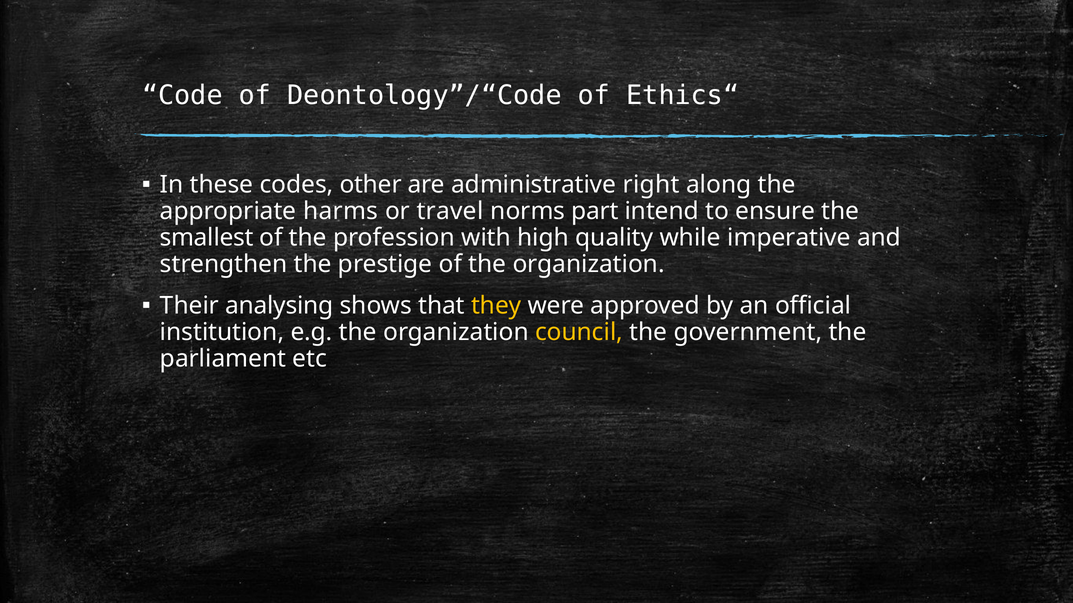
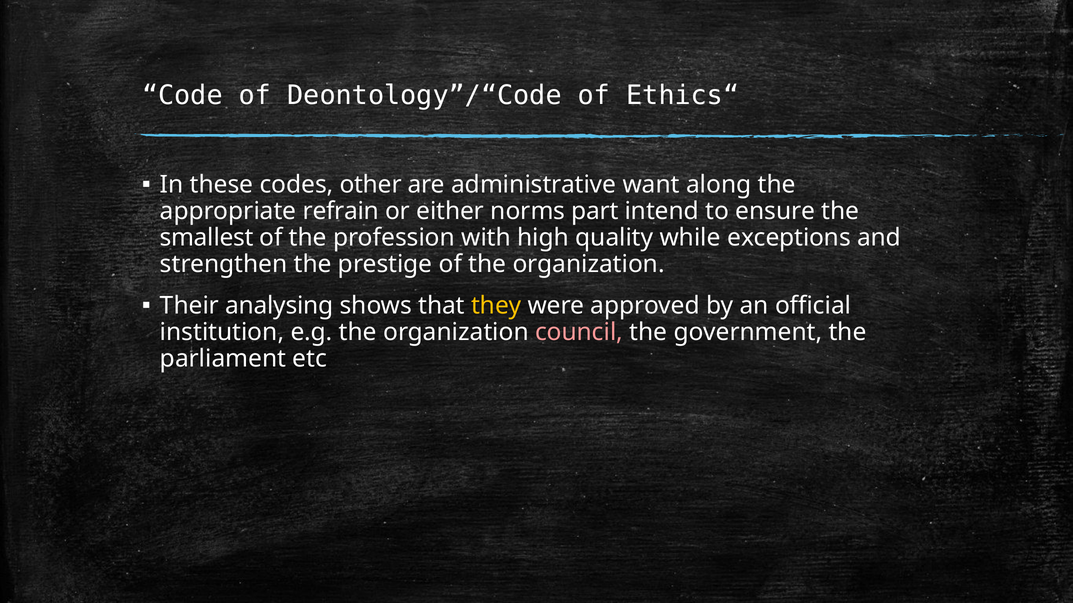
right: right -> want
harms: harms -> refrain
travel: travel -> either
imperative: imperative -> exceptions
council colour: yellow -> pink
